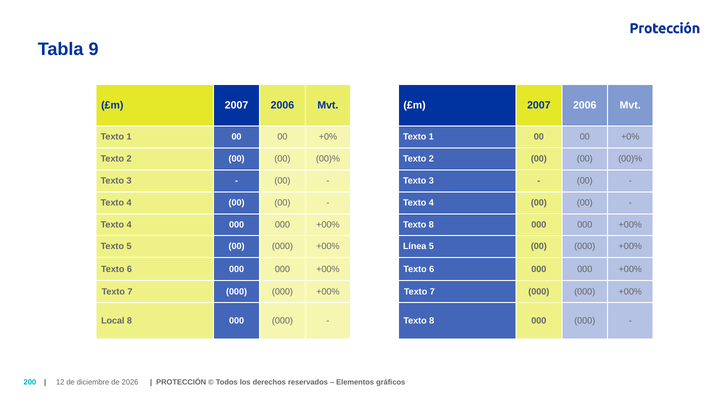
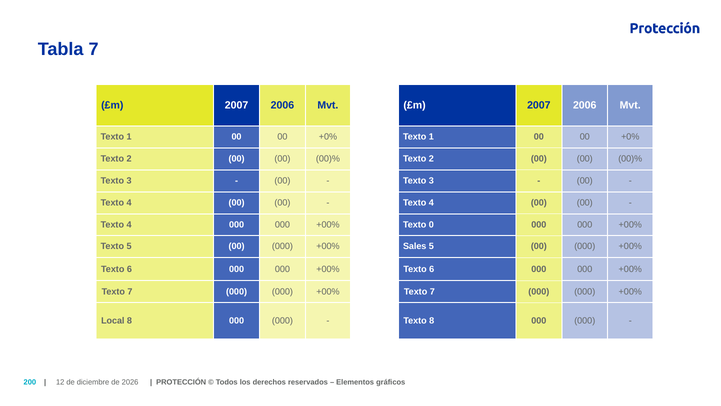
Tabla 9: 9 -> 7
8 at (431, 224): 8 -> 0
Línea: Línea -> Sales
